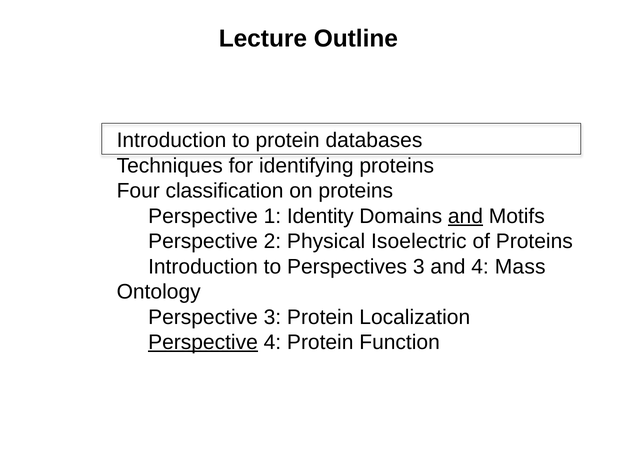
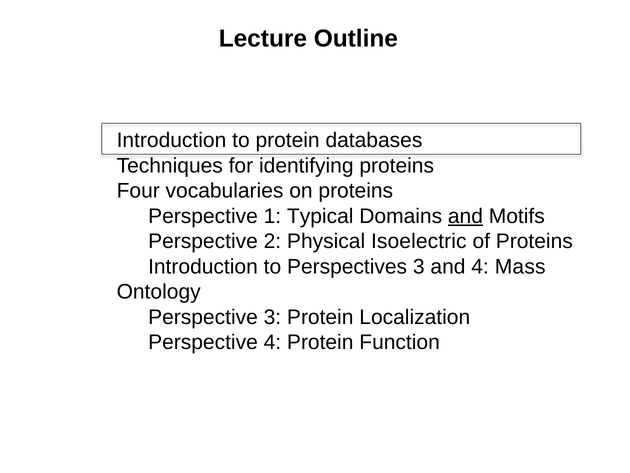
classification: classification -> vocabularies
Identity: Identity -> Typical
Perspective at (203, 342) underline: present -> none
